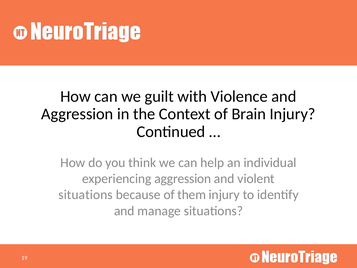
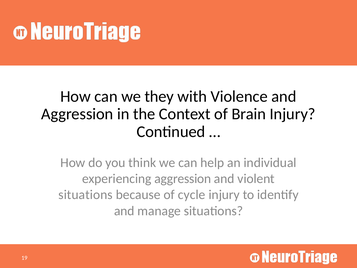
guilt: guilt -> they
them: them -> cycle
